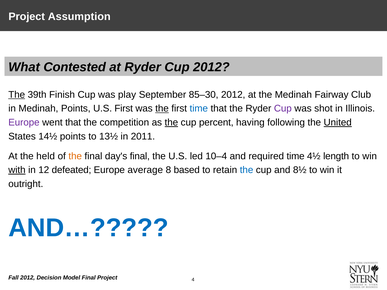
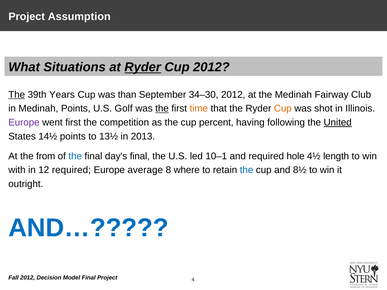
Contested: Contested -> Situations
Ryder at (143, 67) underline: none -> present
Finish: Finish -> Years
play: play -> than
85–30: 85–30 -> 34–30
U.S First: First -> Golf
time at (199, 109) colour: blue -> orange
Cup at (283, 109) colour: purple -> orange
went that: that -> first
the at (171, 123) underline: present -> none
2011: 2011 -> 2013
held: held -> from
the at (75, 156) colour: orange -> blue
10–4: 10–4 -> 10–1
required time: time -> hole
with underline: present -> none
12 defeated: defeated -> required
based: based -> where
